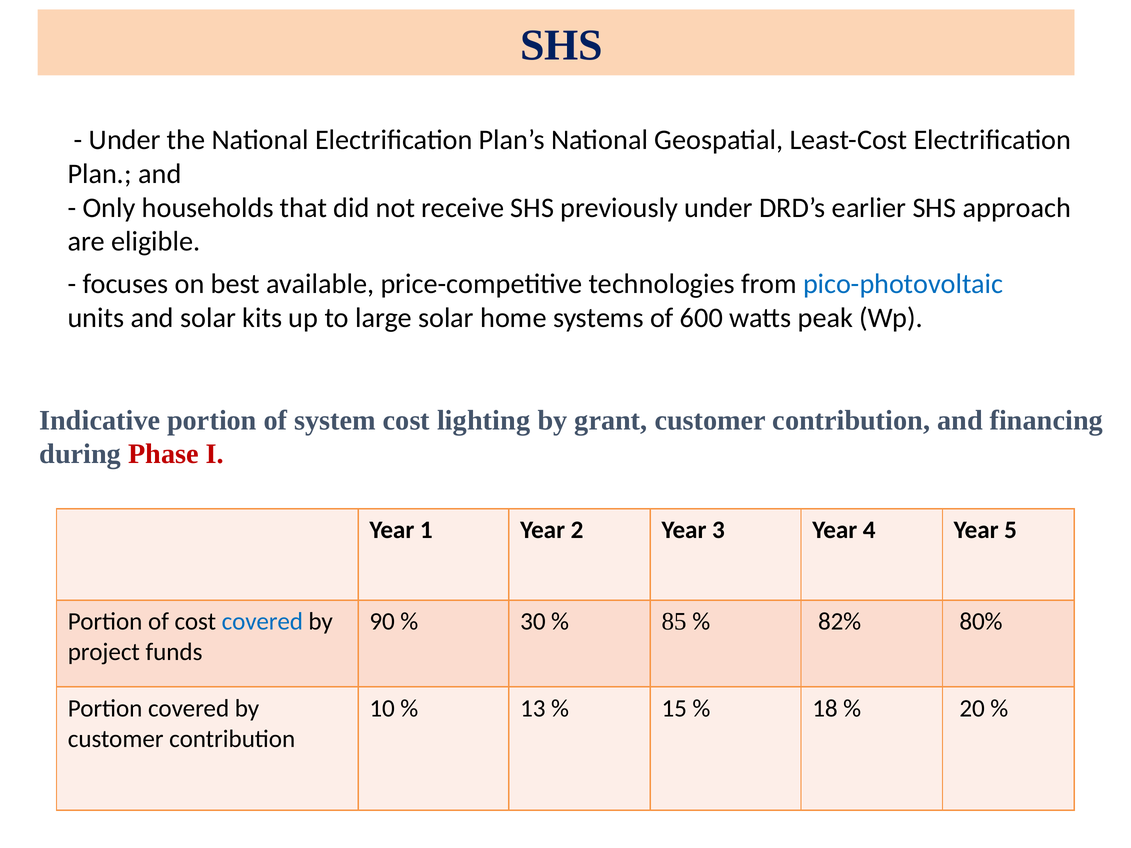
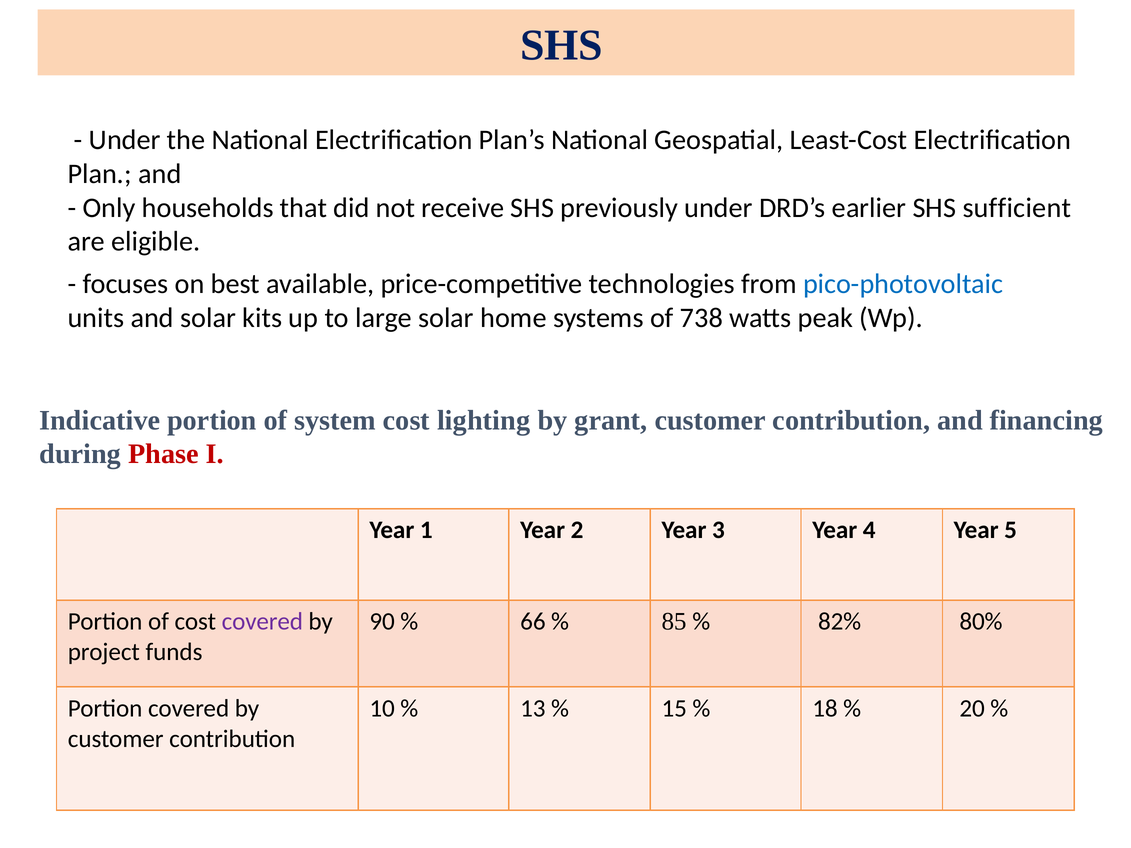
approach: approach -> sufficient
600: 600 -> 738
covered at (262, 622) colour: blue -> purple
30: 30 -> 66
